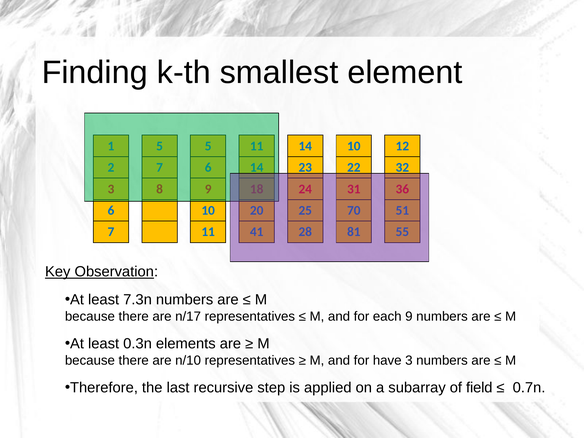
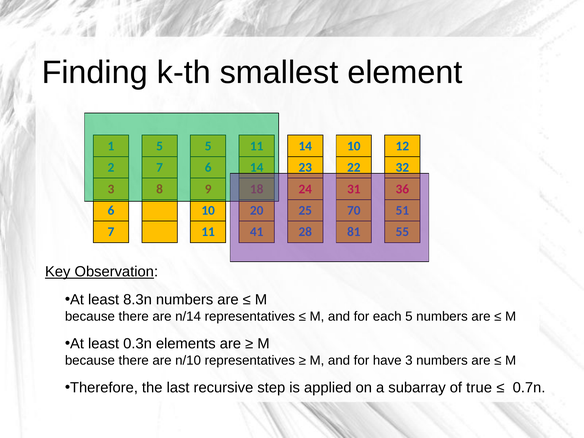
7.3n: 7.3n -> 8.3n
n/17: n/17 -> n/14
each 9: 9 -> 5
field: field -> true
